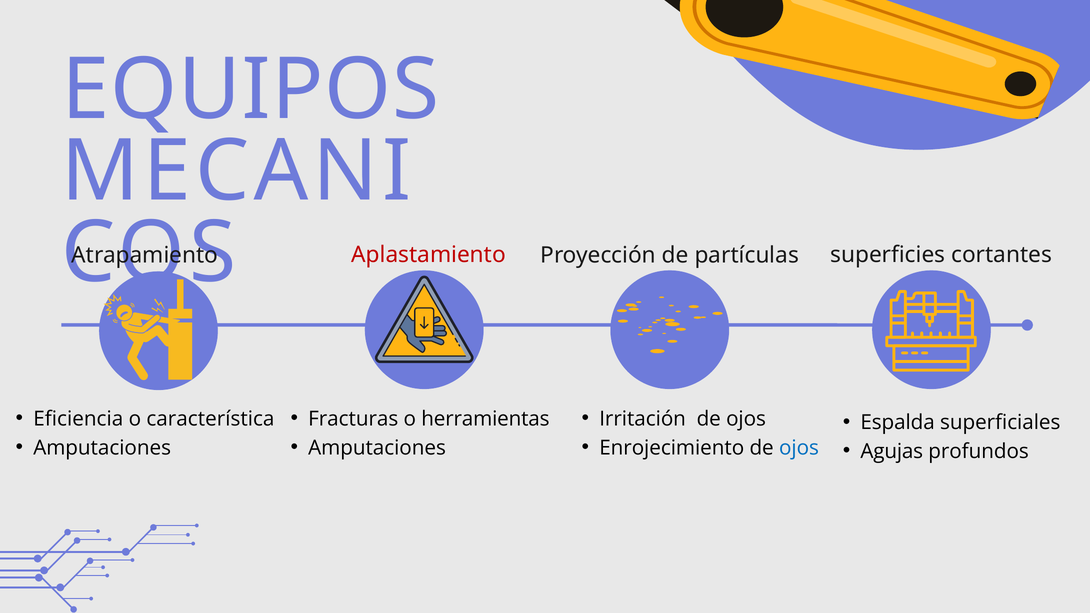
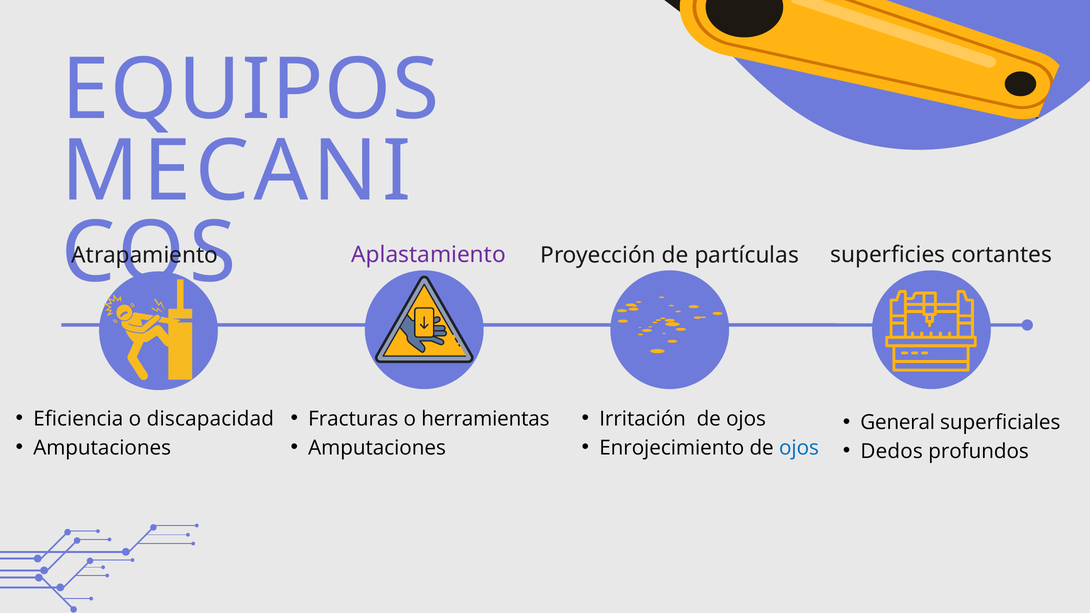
Aplastamiento colour: red -> purple
característica: característica -> discapacidad
Espalda: Espalda -> General
Agujas: Agujas -> Dedos
